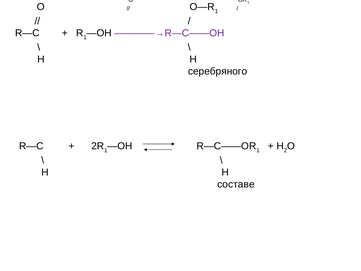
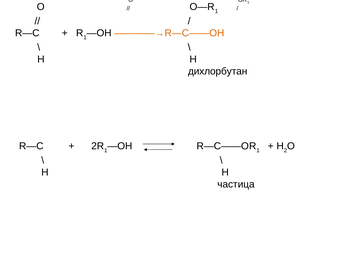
————→R—C——OH colour: purple -> orange
серебряного: серебряного -> дихлорбутан
составе: составе -> частица
